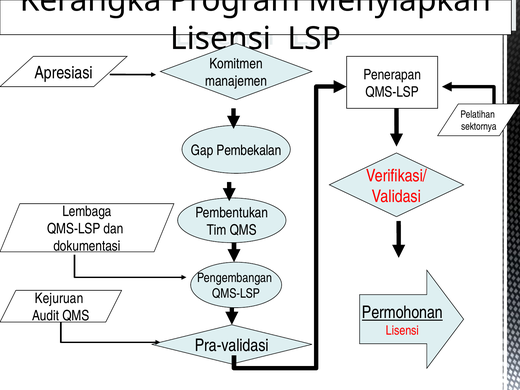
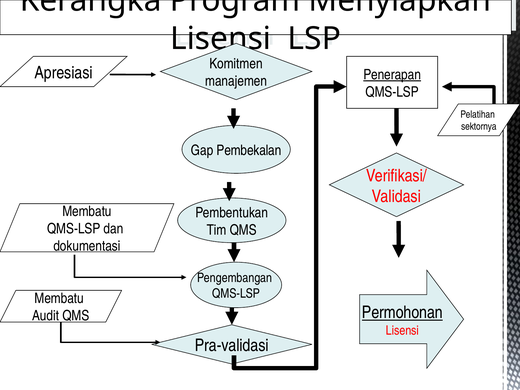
Penerapan underline: none -> present
Lembaga at (87, 211): Lembaga -> Membatu
Kejuruan at (59, 299): Kejuruan -> Membatu
